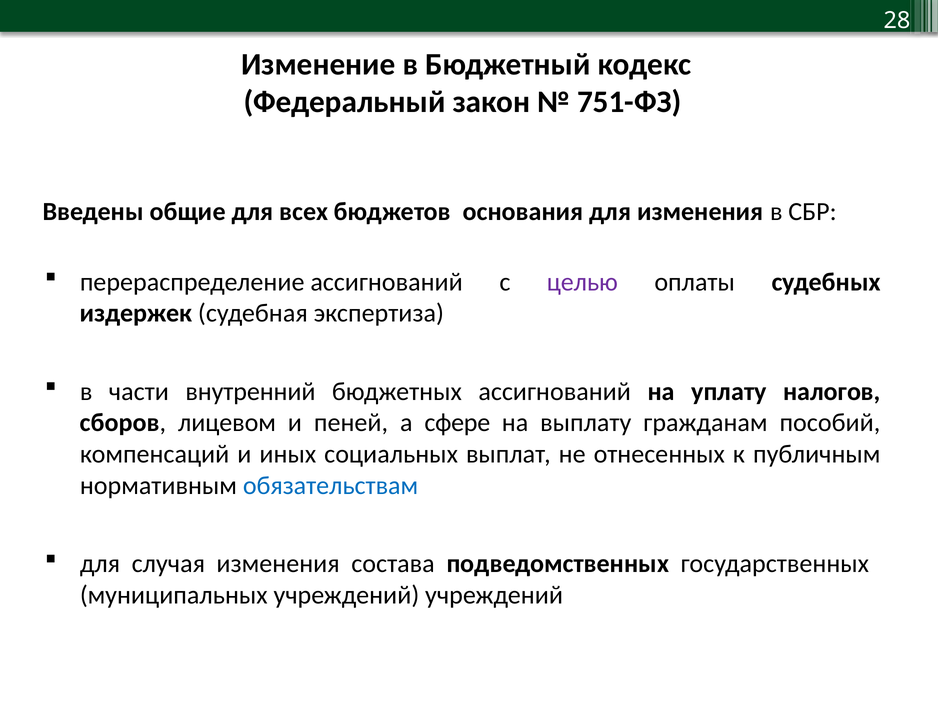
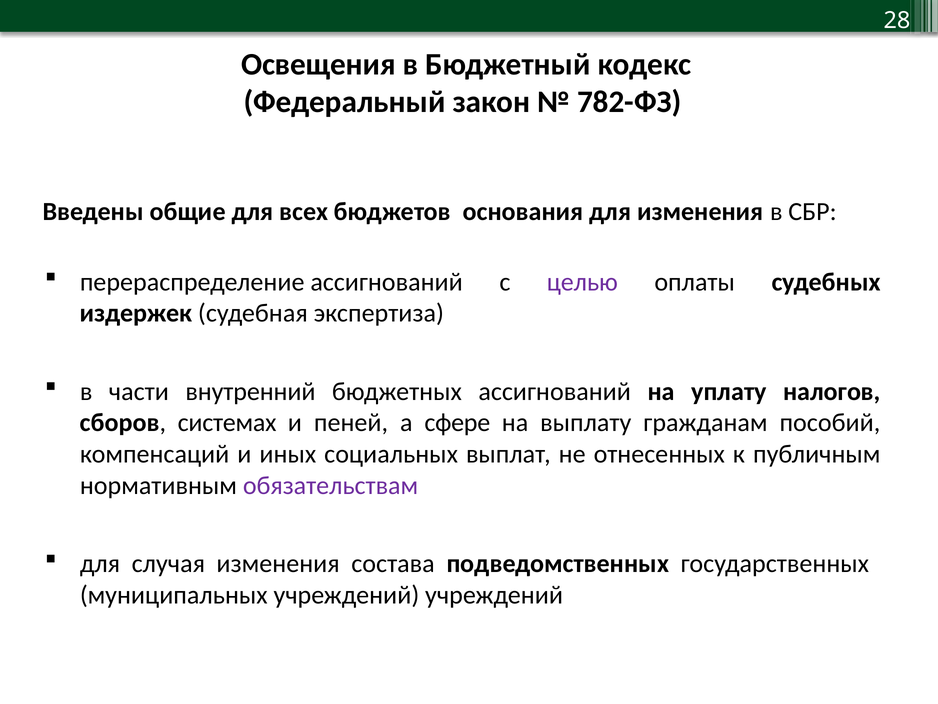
Изменение: Изменение -> Освещения
751-ФЗ: 751-ФЗ -> 782-ФЗ
лицевом: лицевом -> системах
обязательствам colour: blue -> purple
